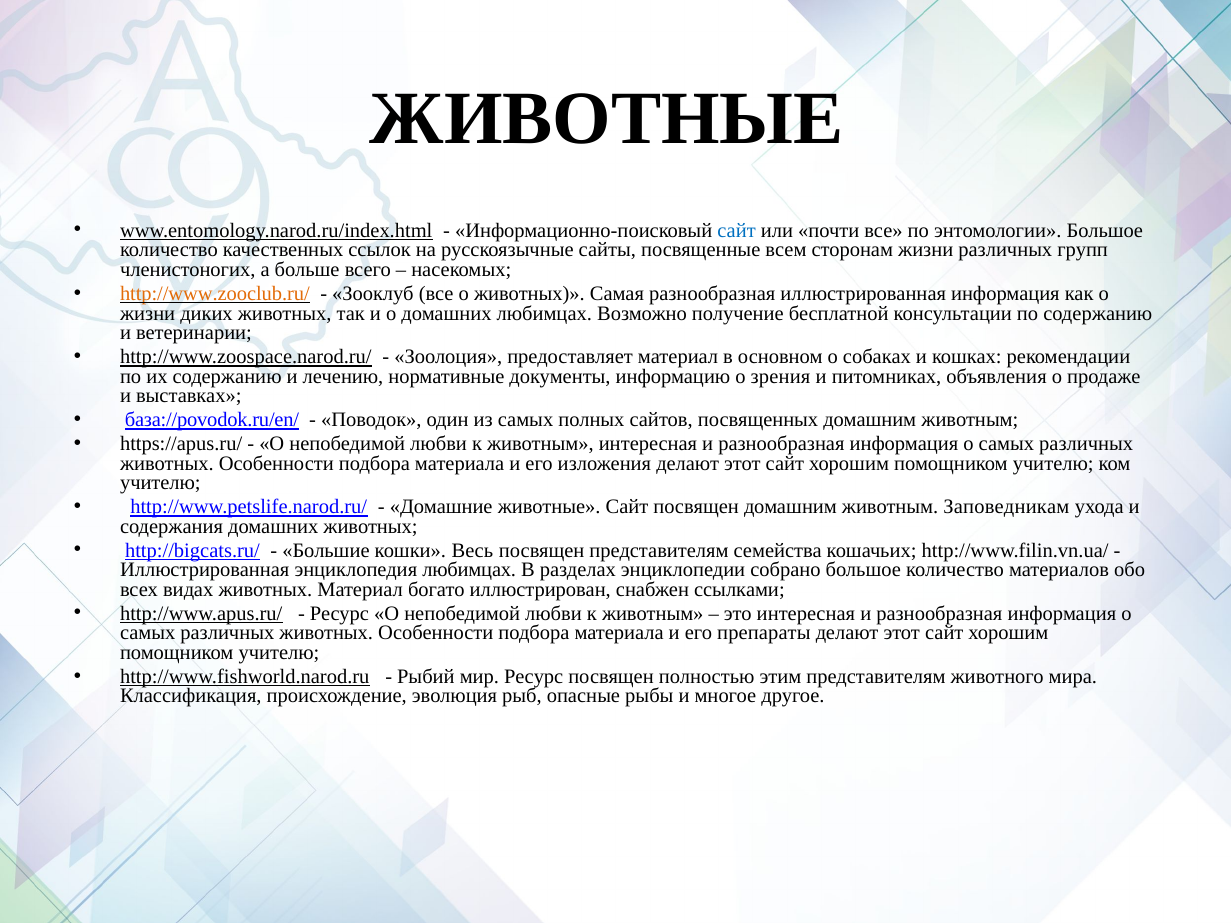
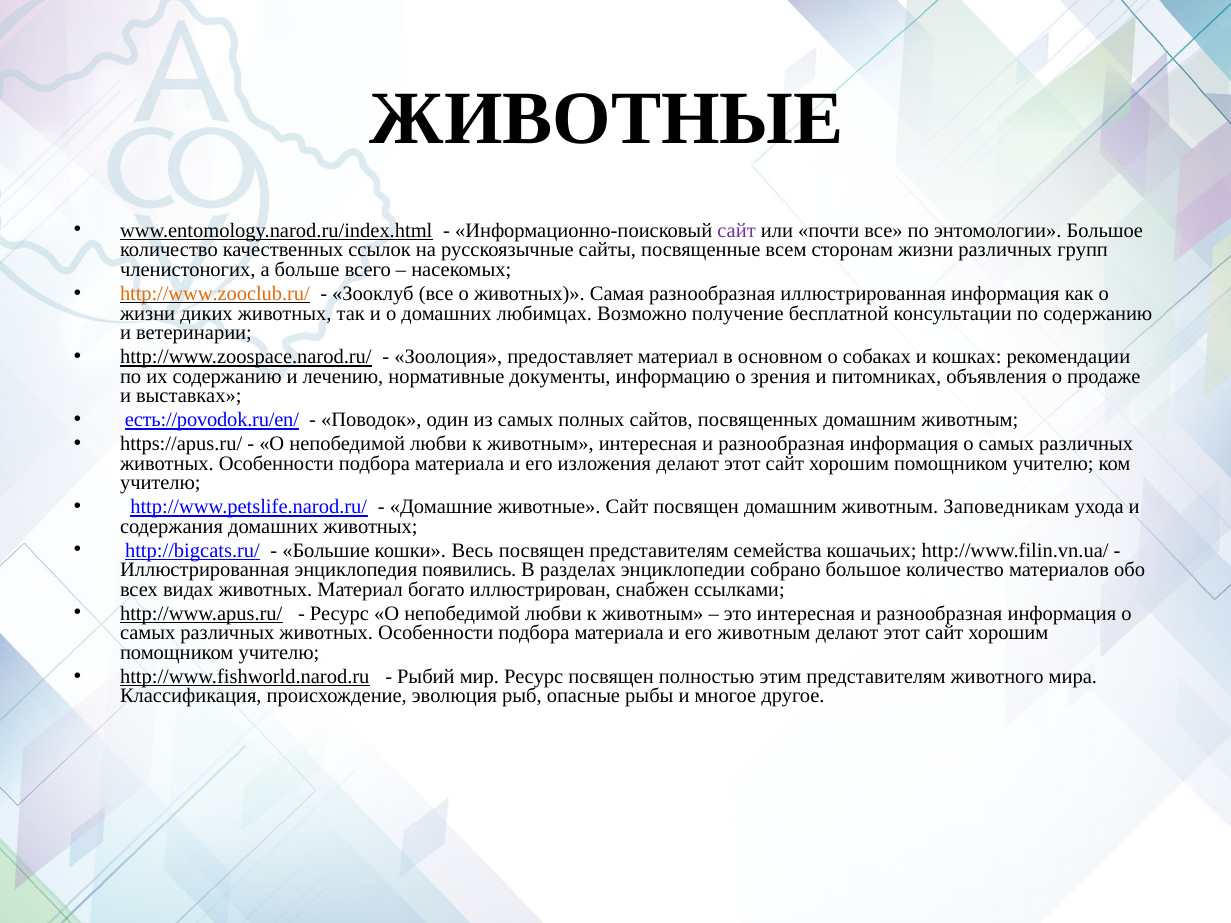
сайт at (737, 231) colour: blue -> purple
база://povodok.ru/en/: база://povodok.ru/en/ -> есть://povodok.ru/en/
энциклопедия любимцах: любимцах -> появились
его препараты: препараты -> животным
